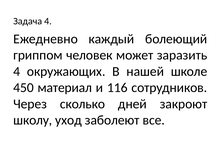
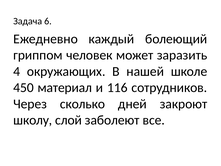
Задача 4: 4 -> 6
уход: уход -> слой
